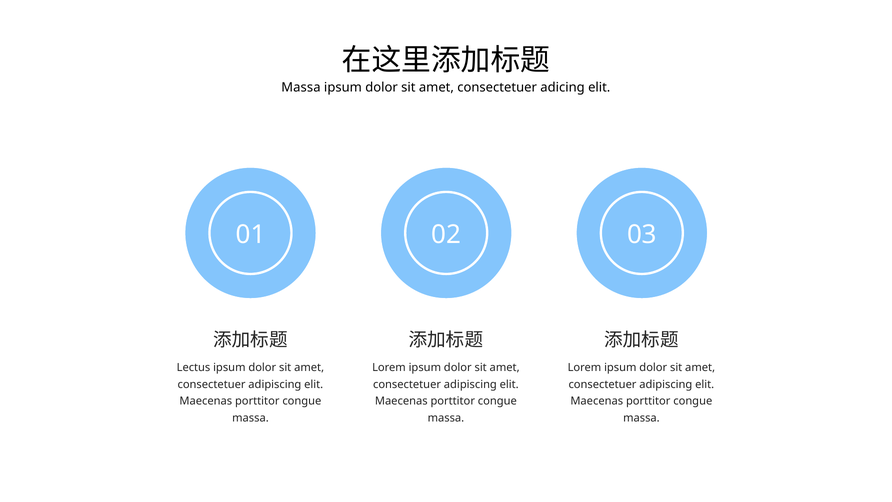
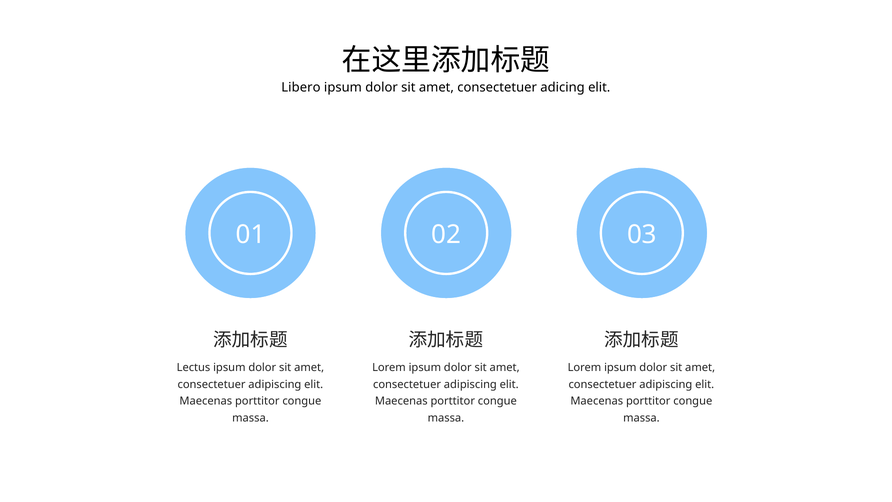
Massa at (301, 88): Massa -> Libero
